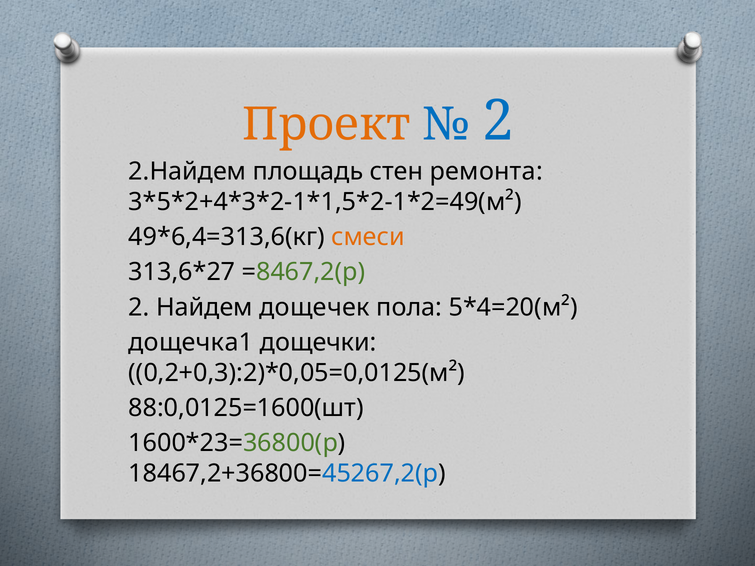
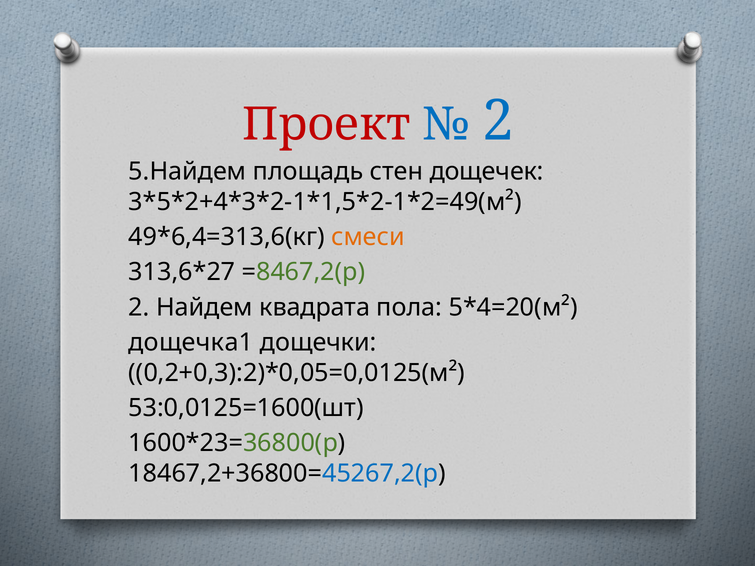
Проект colour: orange -> red
2.Найдем: 2.Найдем -> 5.Найдем
ремонта: ремонта -> дощечек
дощечек: дощечек -> квадрата
88:0,0125=1600(шт: 88:0,0125=1600(шт -> 53:0,0125=1600(шт
